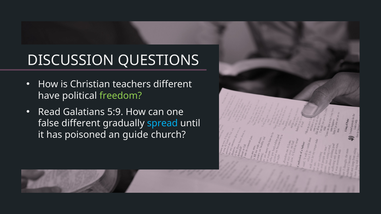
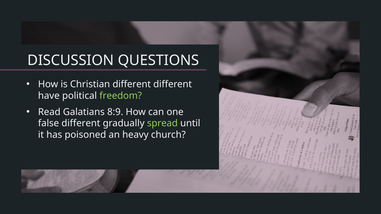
Christian teachers: teachers -> different
5:9: 5:9 -> 8:9
spread colour: light blue -> light green
guide: guide -> heavy
